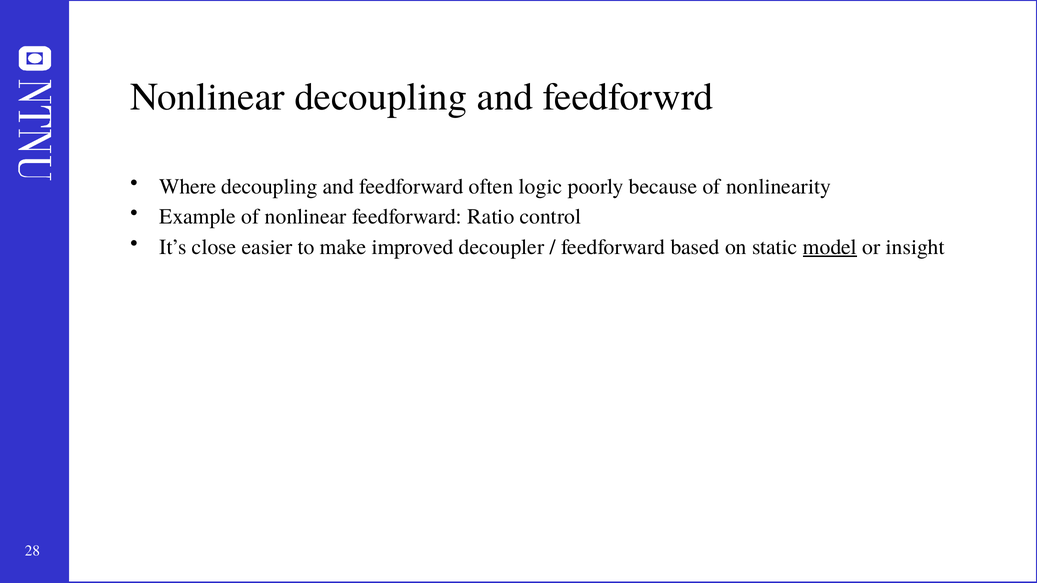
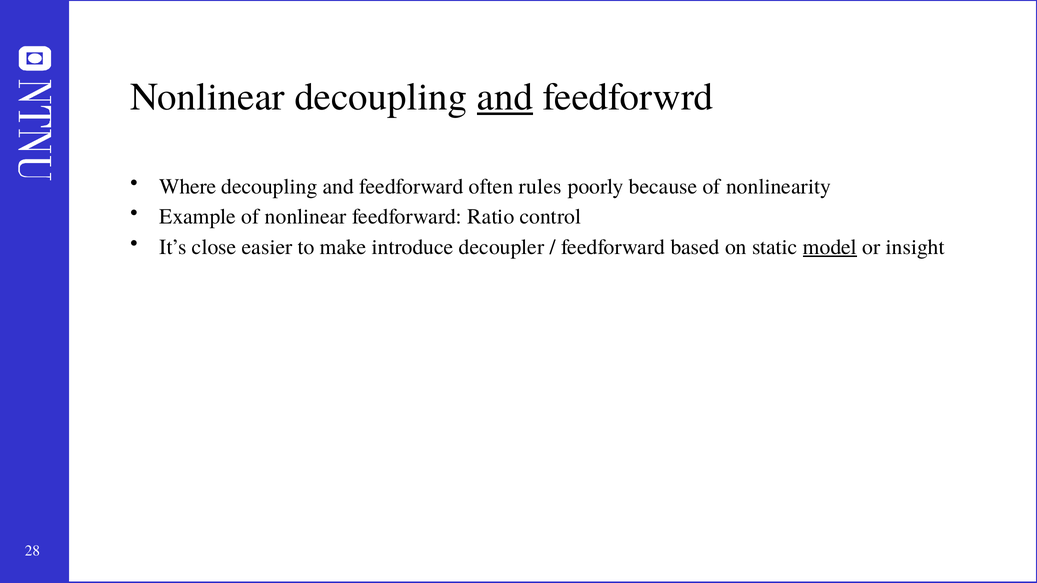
and at (505, 97) underline: none -> present
logic: logic -> rules
improved: improved -> introduce
